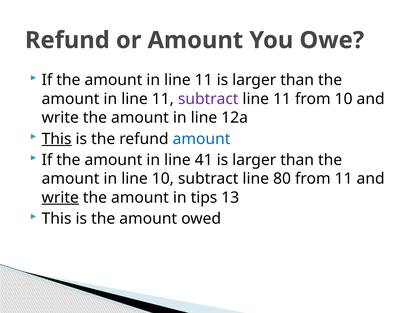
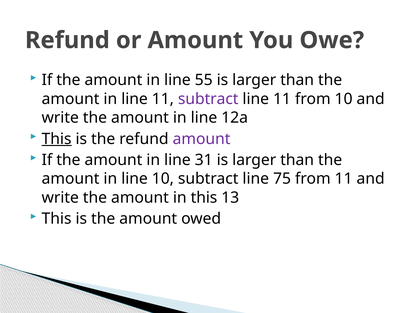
11 at (204, 80): 11 -> 55
amount at (202, 139) colour: blue -> purple
41: 41 -> 31
80: 80 -> 75
write at (60, 197) underline: present -> none
in tips: tips -> this
